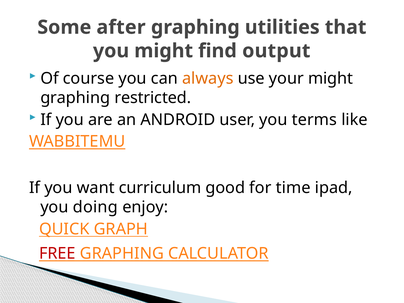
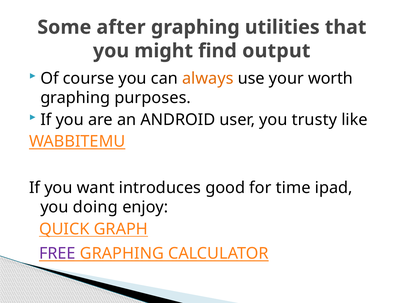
your might: might -> worth
restricted: restricted -> purposes
terms: terms -> trusty
curriculum: curriculum -> introduces
FREE colour: red -> purple
